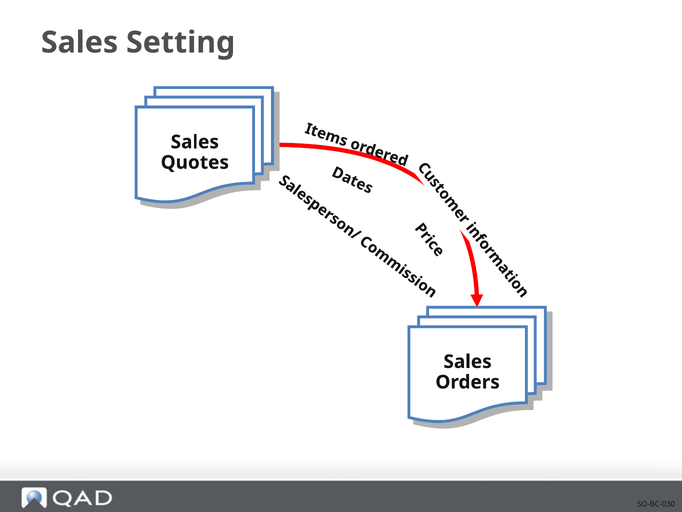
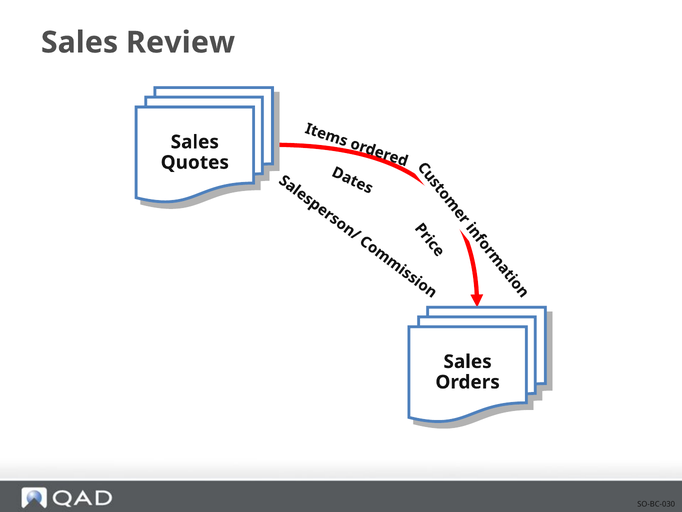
Setting: Setting -> Review
